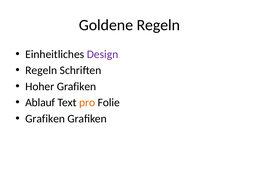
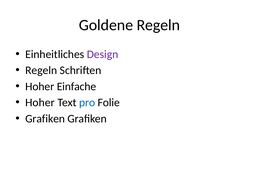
Hoher Grafiken: Grafiken -> Einfache
Ablauf at (40, 103): Ablauf -> Hoher
pro colour: orange -> blue
